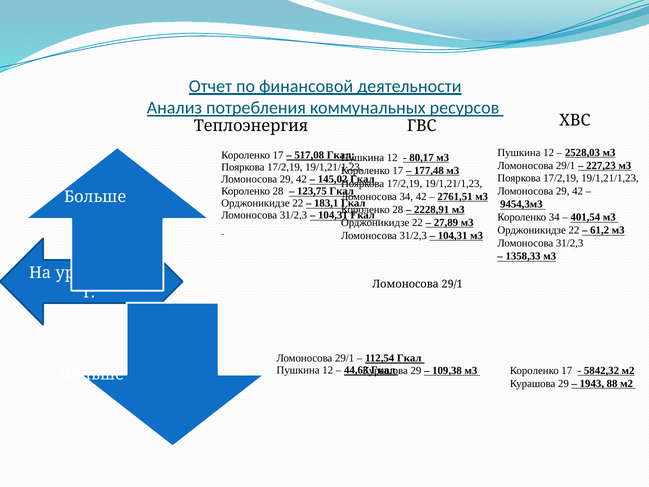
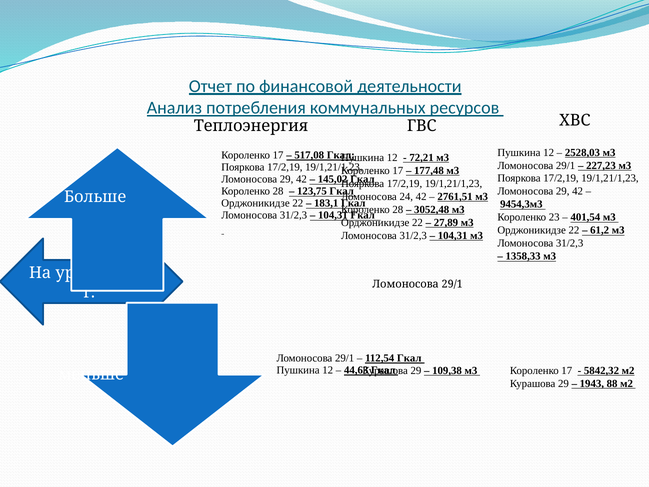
80,17: 80,17 -> 72,21
34 at (406, 196): 34 -> 24
2228,91: 2228,91 -> 3052,48
Короленко 34: 34 -> 23
